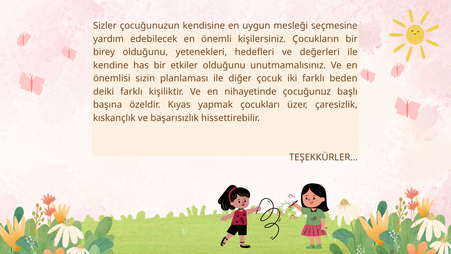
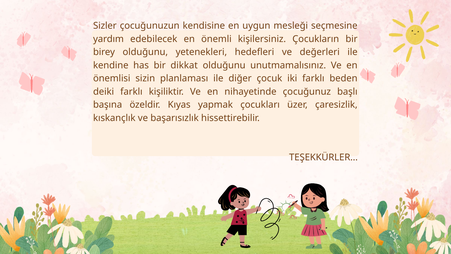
etkiler: etkiler -> dikkat
